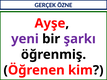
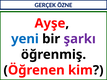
yeni colour: purple -> blue
